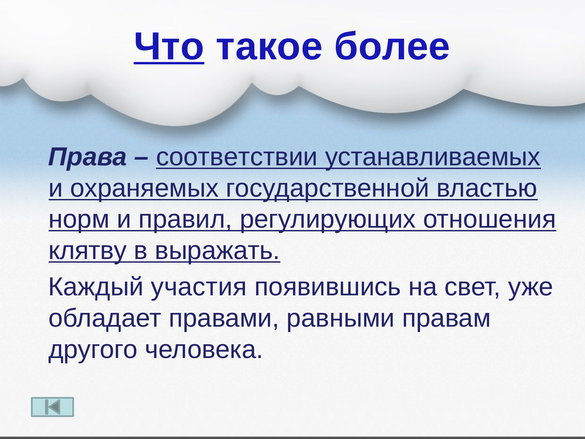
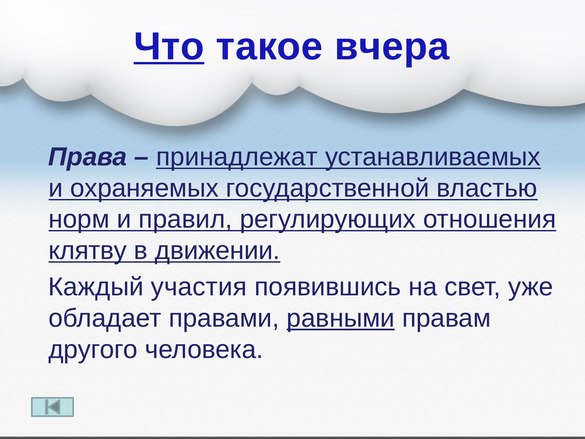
более: более -> вчера
соответствии: соответствии -> принадлежат
выражать: выражать -> движении
равными underline: none -> present
